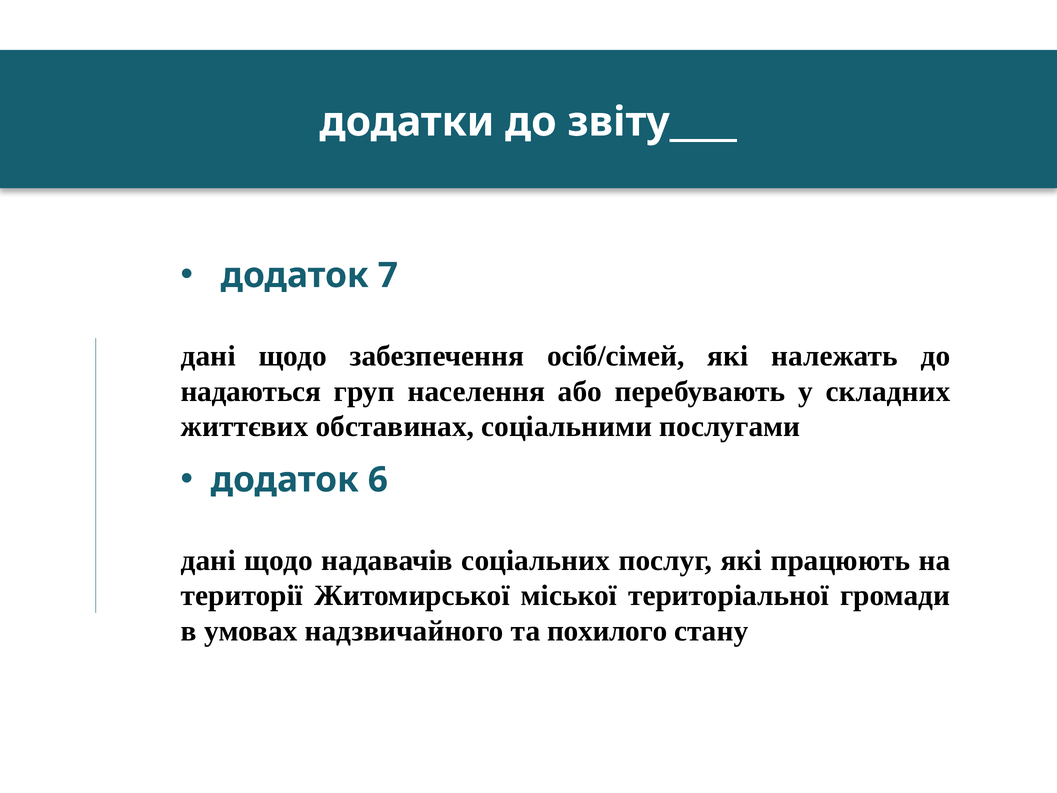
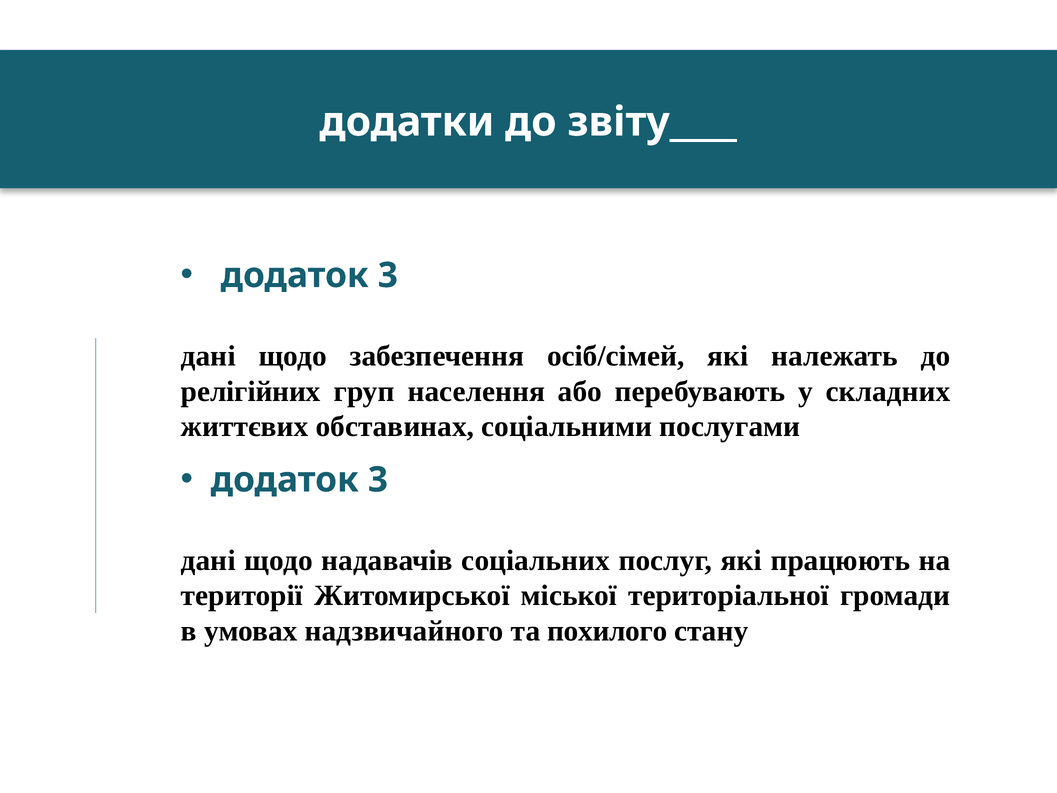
7 at (388, 275): 7 -> 3
надаються: надаються -> релігійних
6 at (378, 480): 6 -> 3
